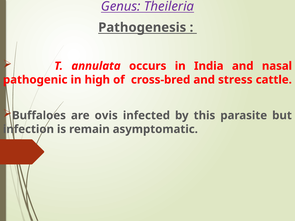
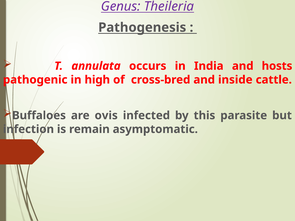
nasal: nasal -> hosts
stress: stress -> inside
